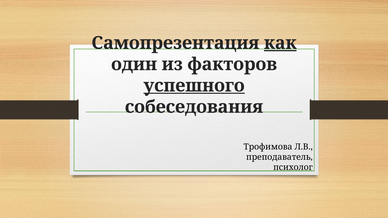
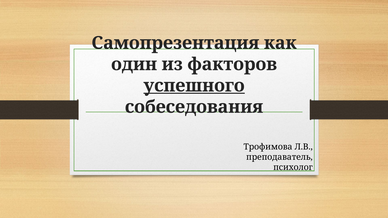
как underline: present -> none
